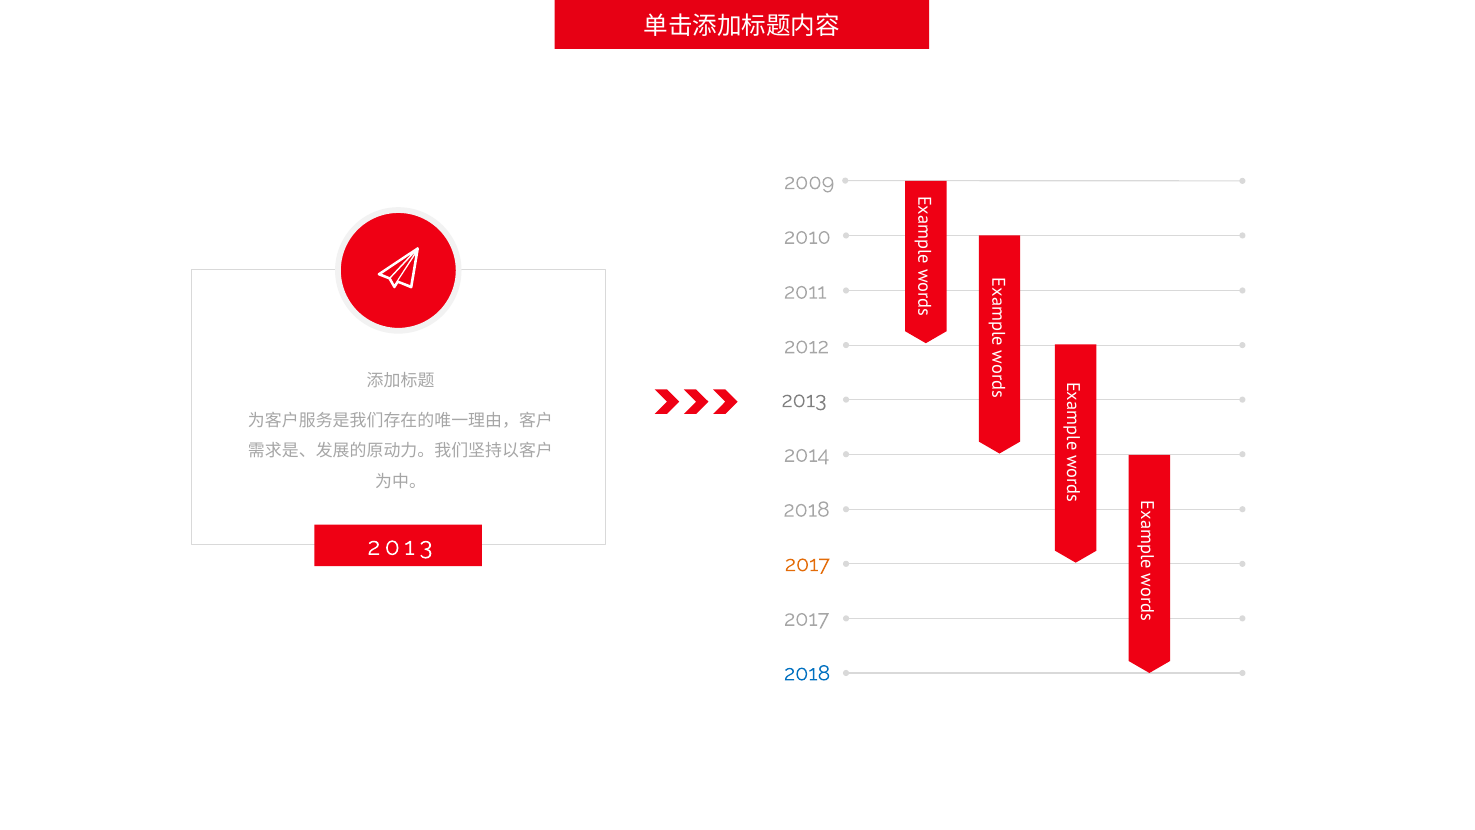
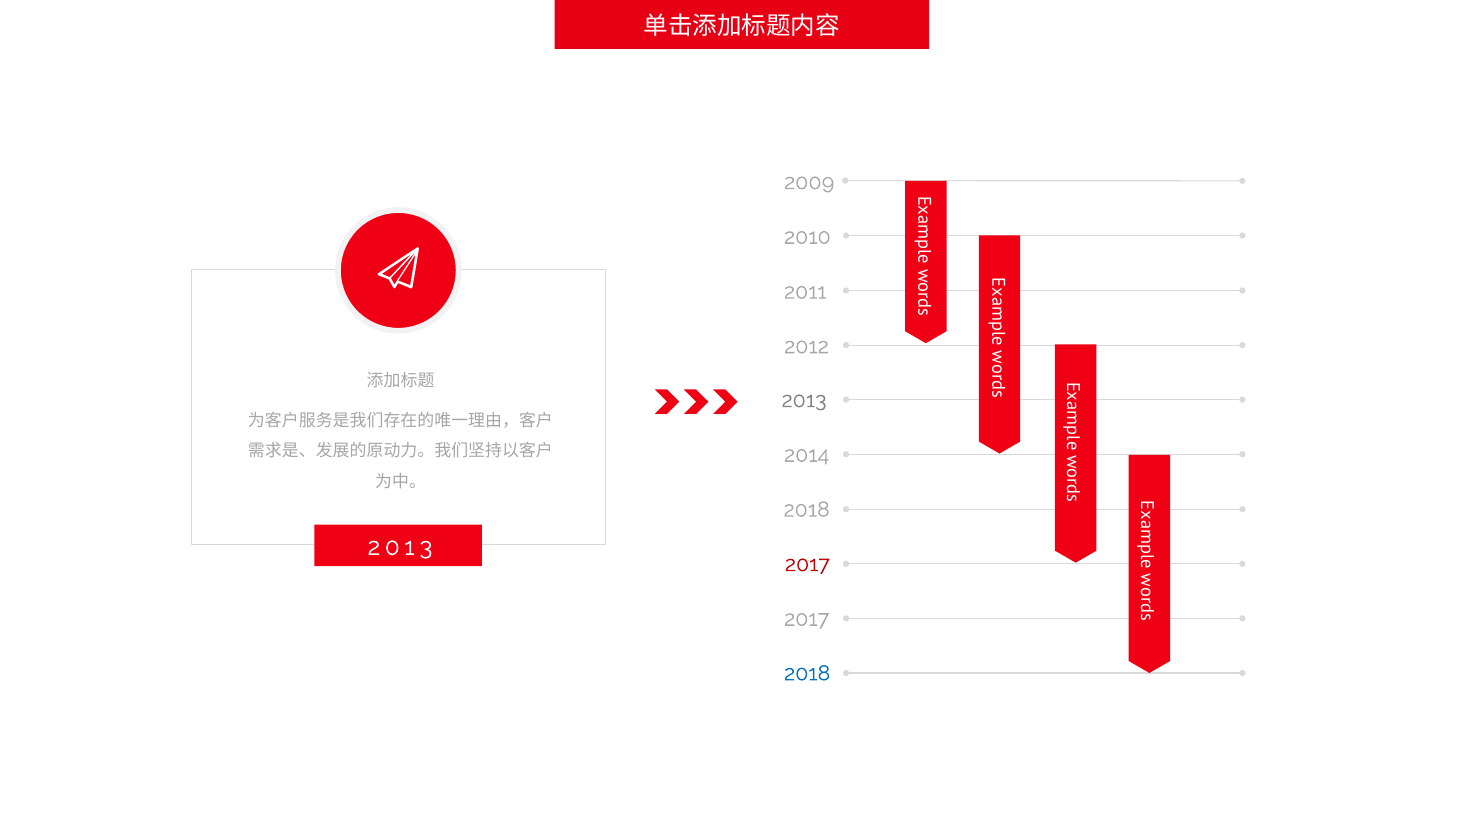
2017 at (807, 564) colour: orange -> red
